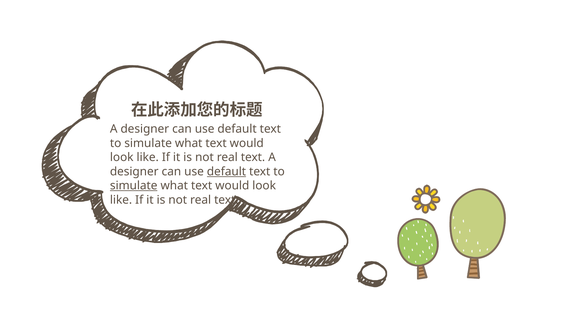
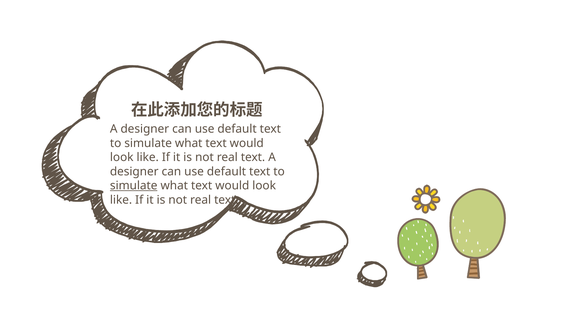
default at (226, 171) underline: present -> none
